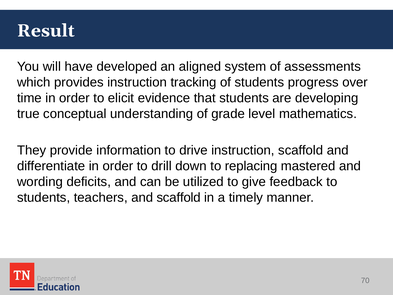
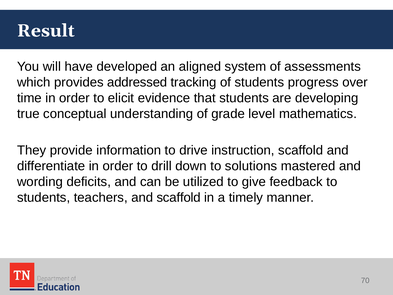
provides instruction: instruction -> addressed
replacing: replacing -> solutions
